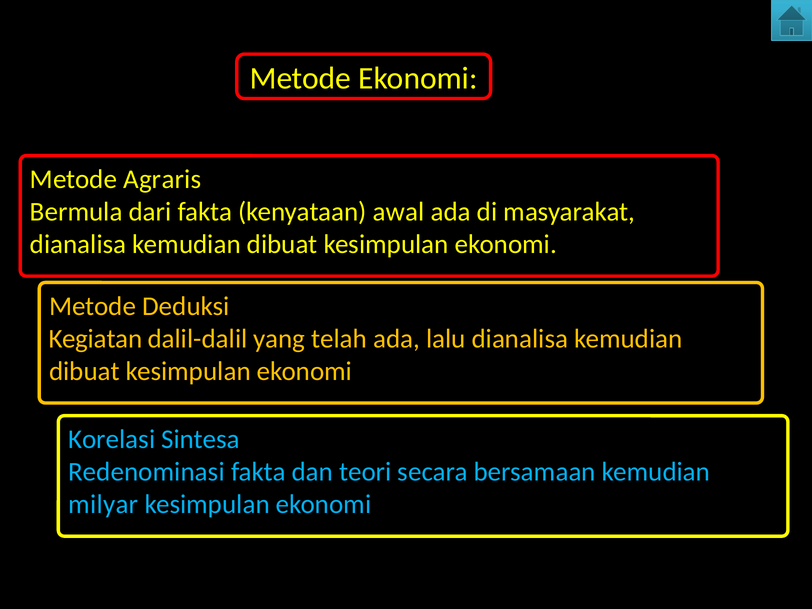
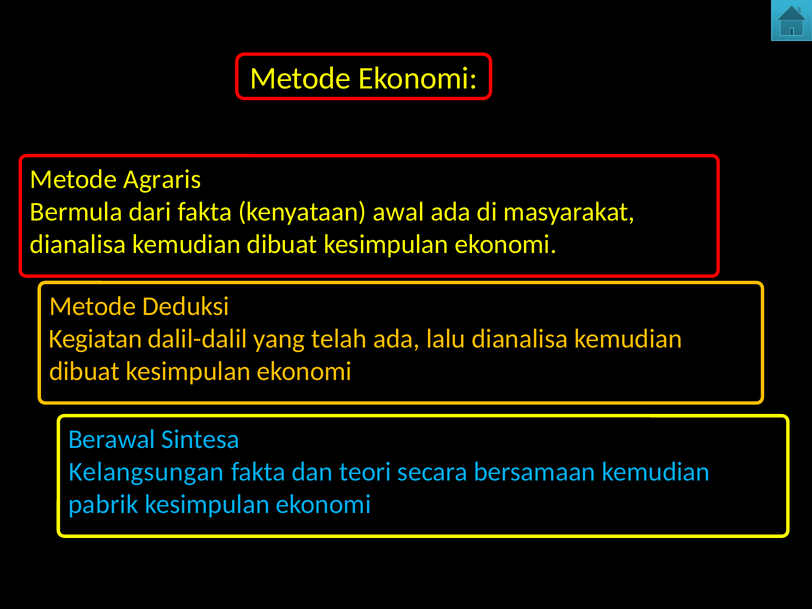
Korelasi: Korelasi -> Berawal
Redenominasi: Redenominasi -> Kelangsungan
milyar: milyar -> pabrik
